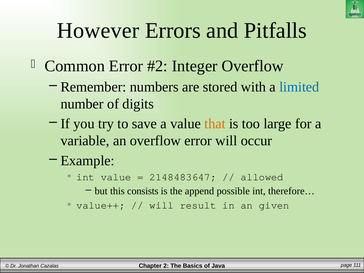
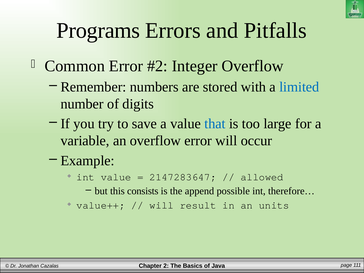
However: However -> Programs
that colour: orange -> blue
2148483647: 2148483647 -> 2147283647
given: given -> units
